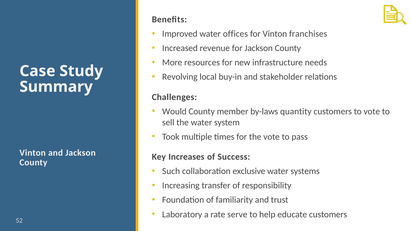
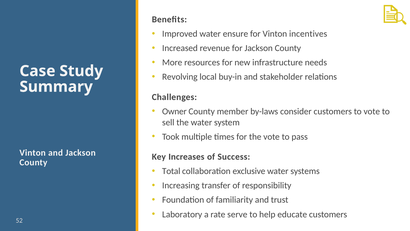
offices: offices -> ensure
franchises: franchises -> incentives
Would: Would -> Owner
quantity: quantity -> consider
Such: Such -> Total
